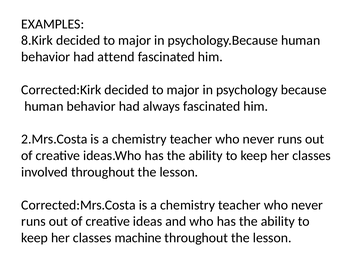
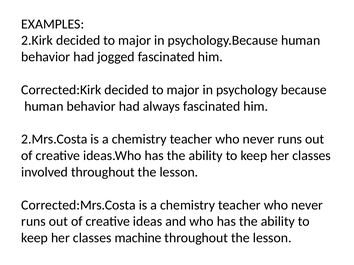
8.Kirk: 8.Kirk -> 2.Kirk
attend: attend -> jogged
